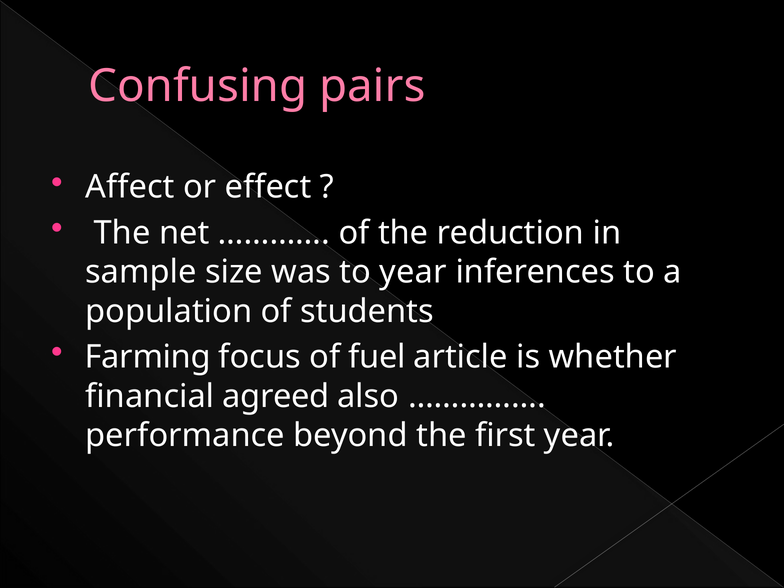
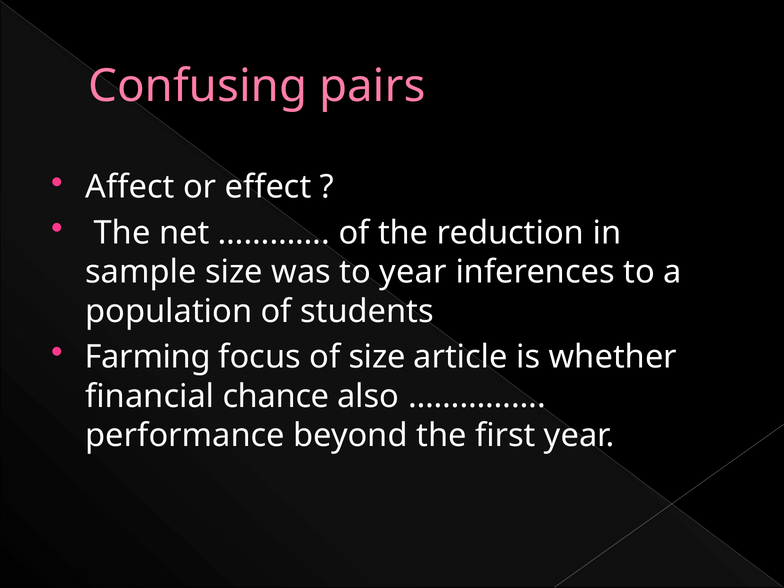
of fuel: fuel -> size
agreed: agreed -> chance
